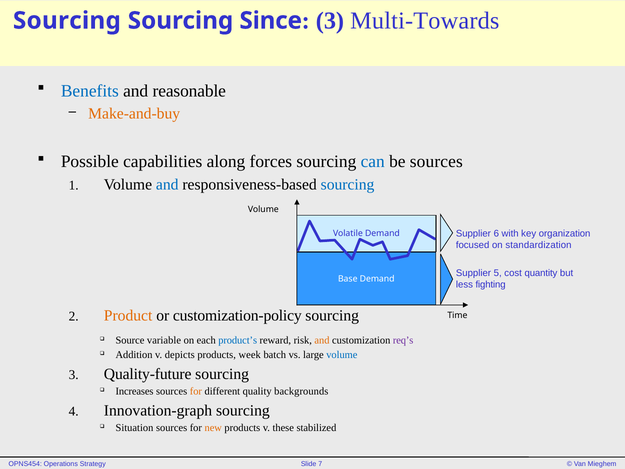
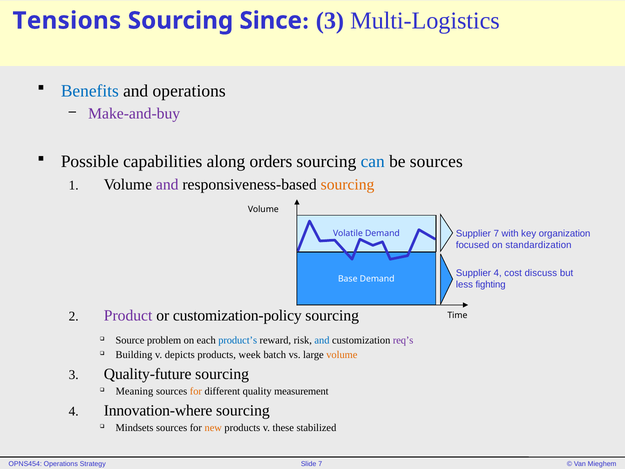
Sourcing at (67, 21): Sourcing -> Tensions
Multi-Towards: Multi-Towards -> Multi-Logistics
and reasonable: reasonable -> operations
Make-and-buy colour: orange -> purple
forces: forces -> orders
and at (167, 184) colour: blue -> purple
sourcing at (348, 184) colour: blue -> orange
Supplier 6: 6 -> 7
Supplier 5: 5 -> 4
quantity: quantity -> discuss
Product colour: orange -> purple
variable: variable -> problem
and at (322, 340) colour: orange -> blue
Addition: Addition -> Building
volume at (342, 355) colour: blue -> orange
Increases: Increases -> Meaning
backgrounds: backgrounds -> measurement
Innovation-graph: Innovation-graph -> Innovation-where
Situation: Situation -> Mindsets
